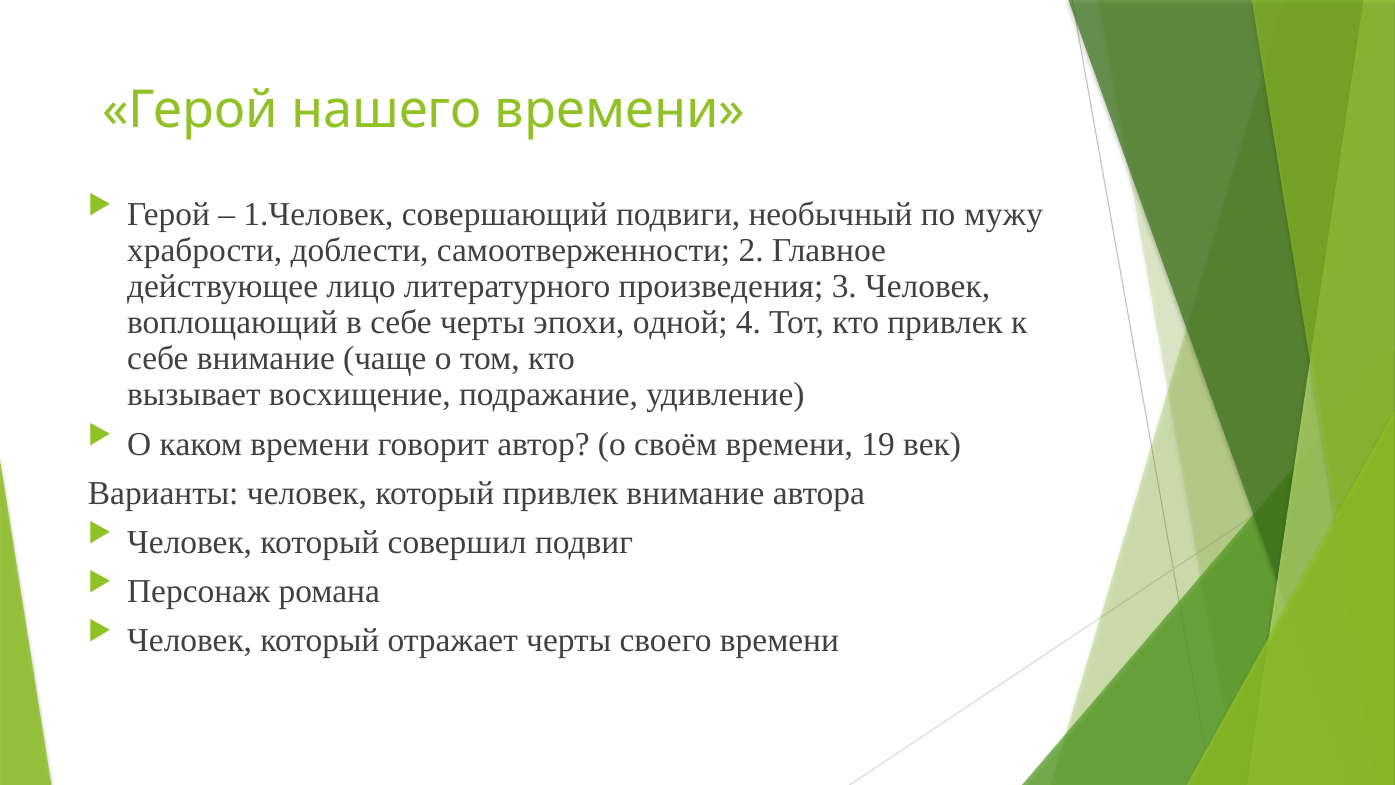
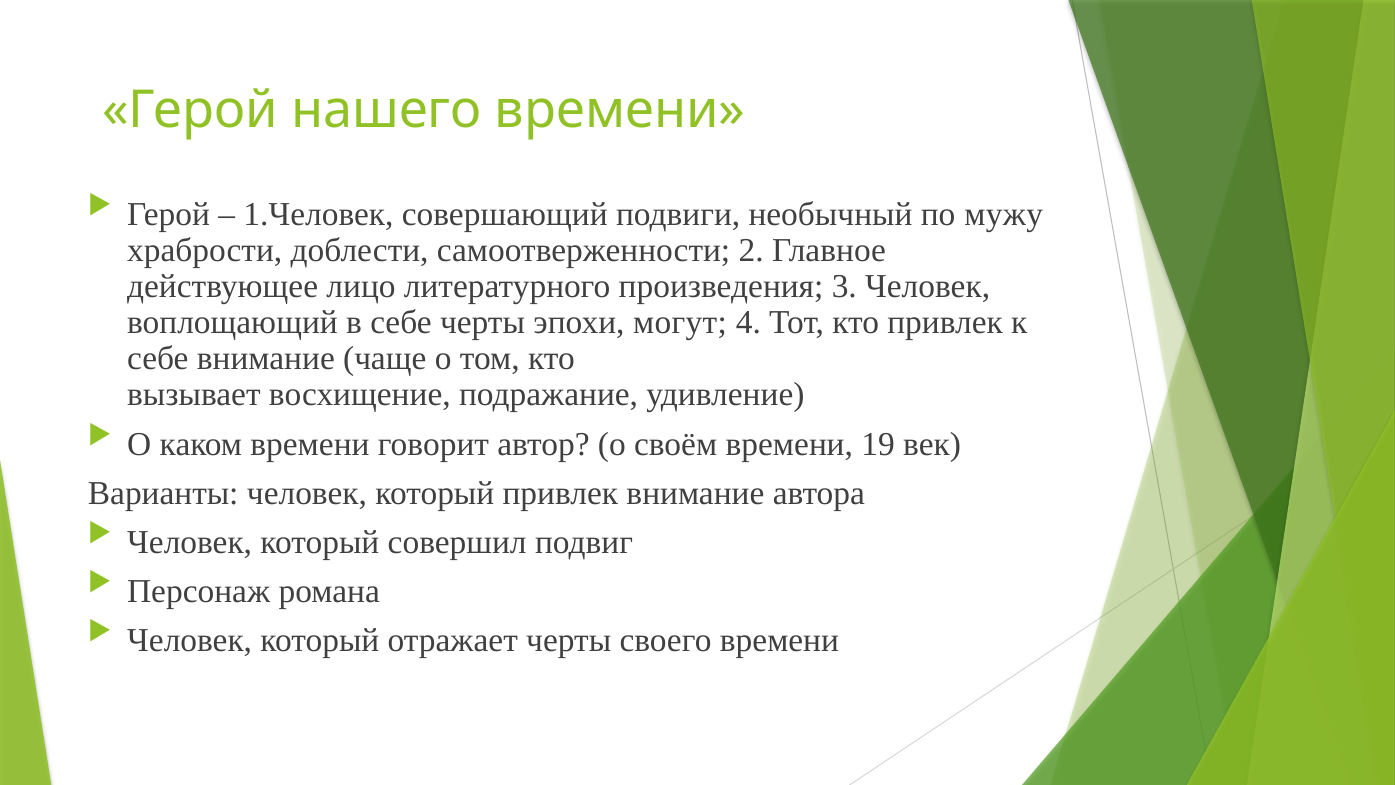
одной: одной -> могут
